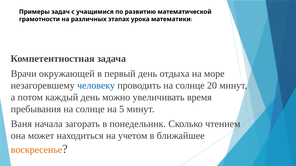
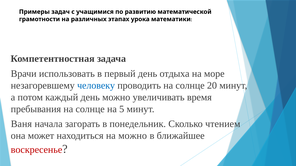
окружающей: окружающей -> использовать
на учетом: учетом -> можно
воскресенье colour: orange -> red
